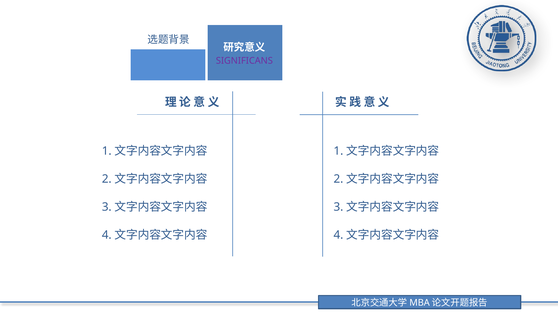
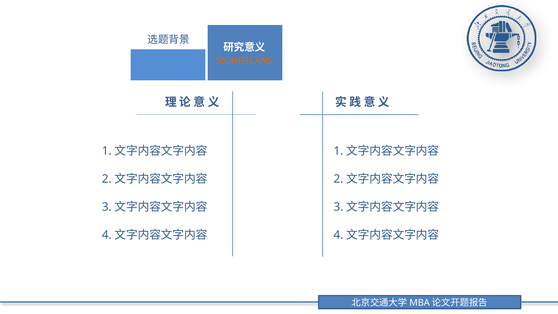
SIGNIFICANS colour: purple -> orange
